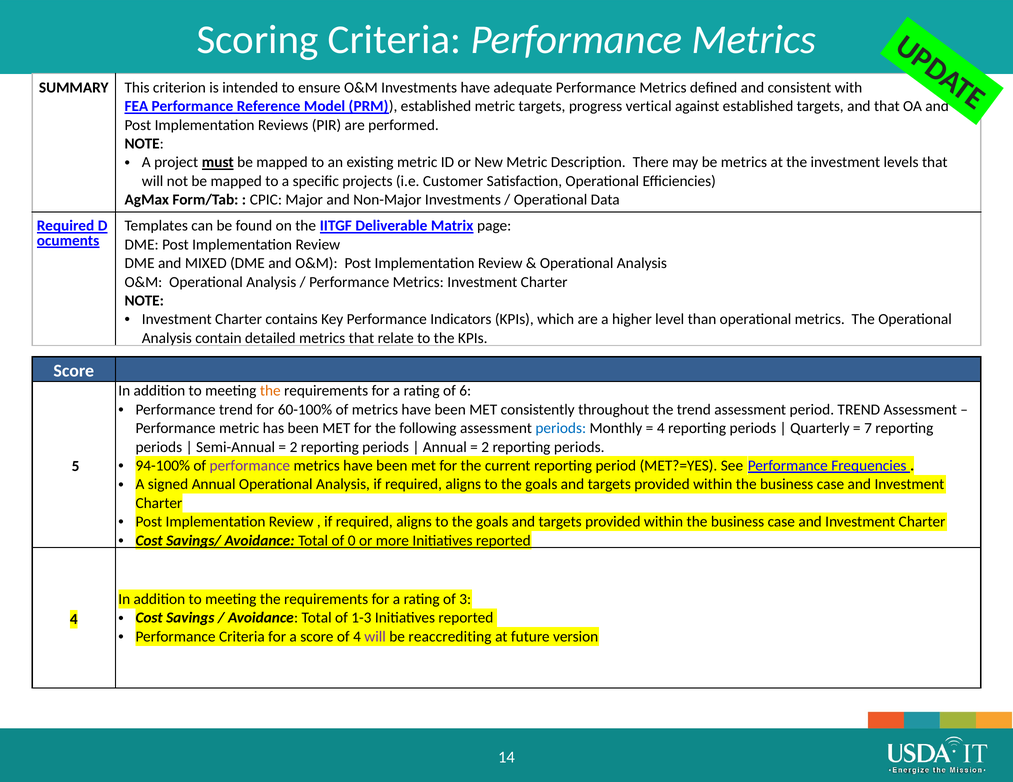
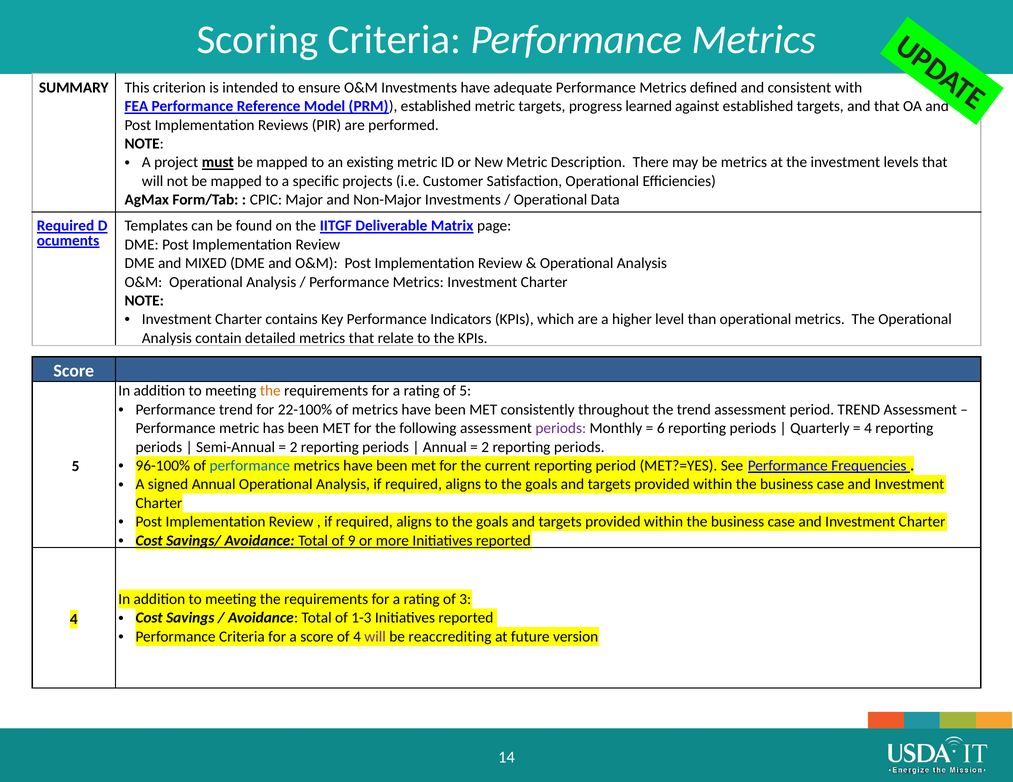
vertical: vertical -> learned
of 6: 6 -> 5
60-100%: 60-100% -> 22-100%
periods at (561, 429) colour: blue -> purple
4 at (661, 429): 4 -> 6
7 at (868, 429): 7 -> 4
94-100%: 94-100% -> 96-100%
performance at (250, 466) colour: purple -> blue
0: 0 -> 9
